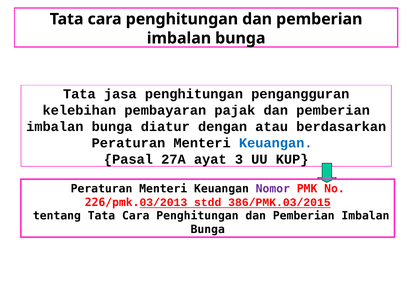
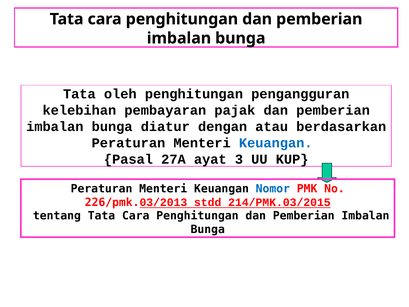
jasa: jasa -> oleh
Nomor colour: purple -> blue
386/PMK.03/2015: 386/PMK.03/2015 -> 214/PMK.03/2015
